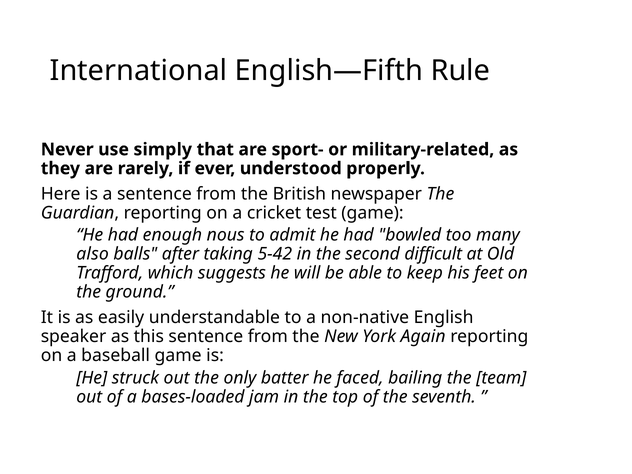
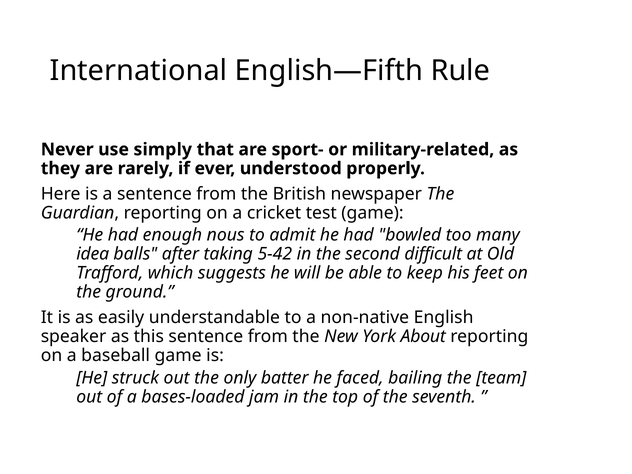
also: also -> idea
Again: Again -> About
